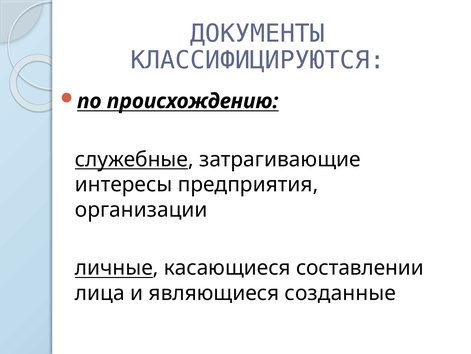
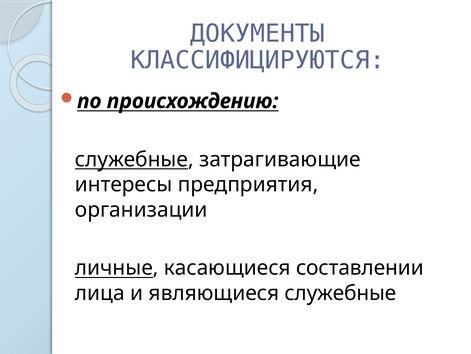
являющиеся созданные: созданные -> служебные
